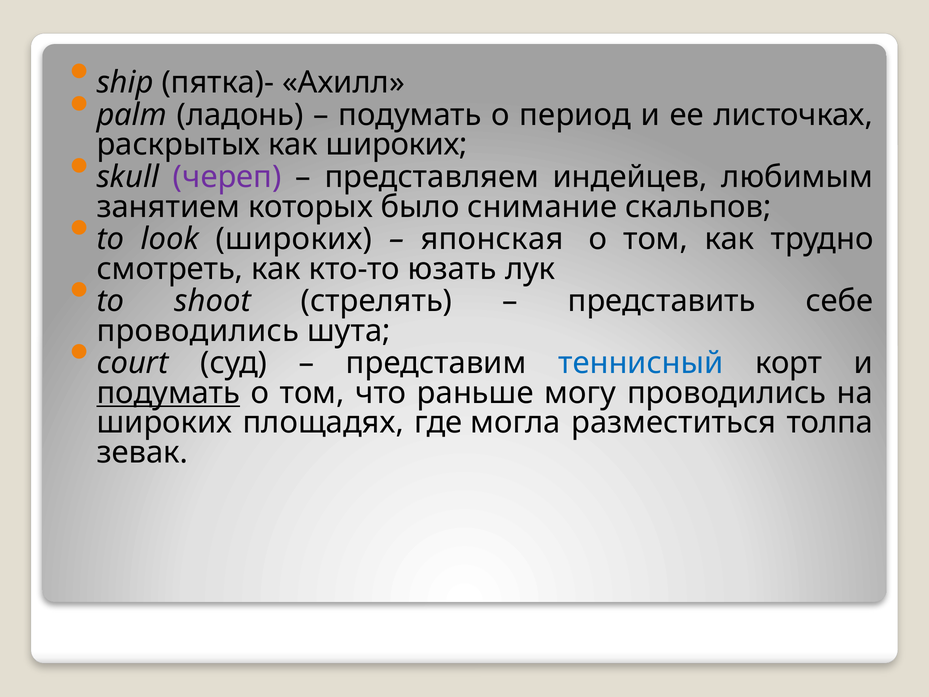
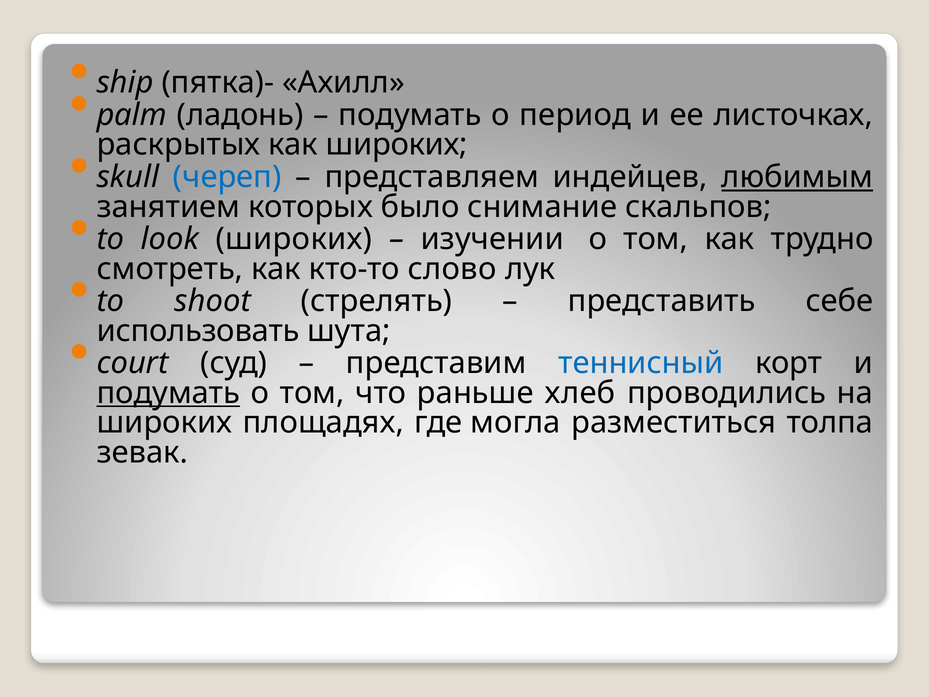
череп colour: purple -> blue
любимым underline: none -> present
японская: японская -> изучении
юзать: юзать -> слово
проводились at (198, 331): проводились -> использовать
могу: могу -> хлеб
